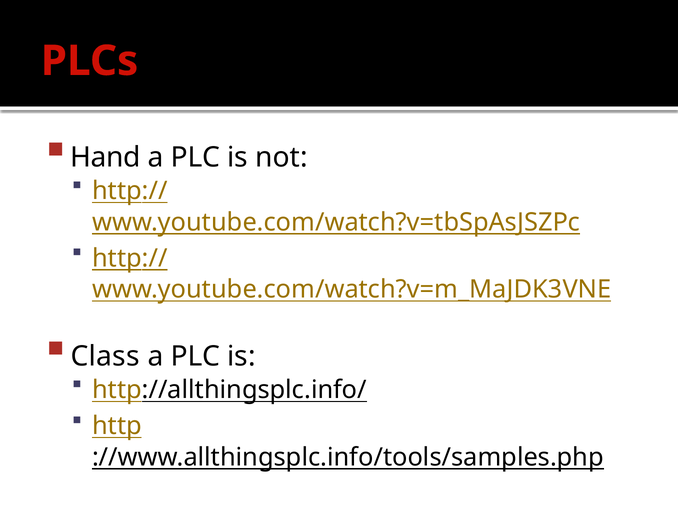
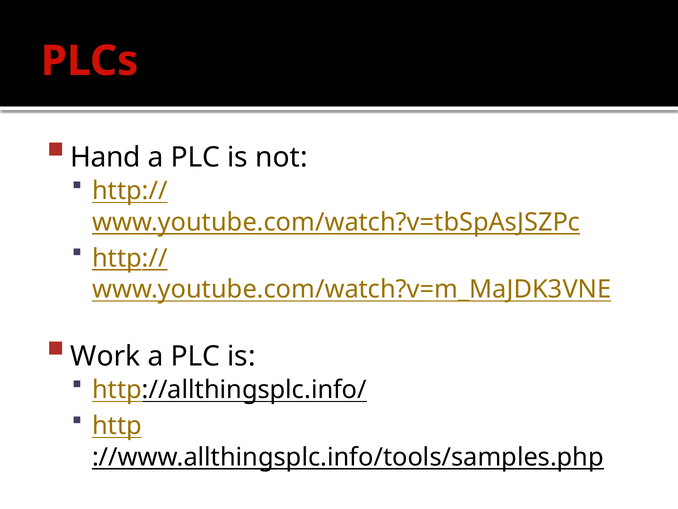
Class: Class -> Work
